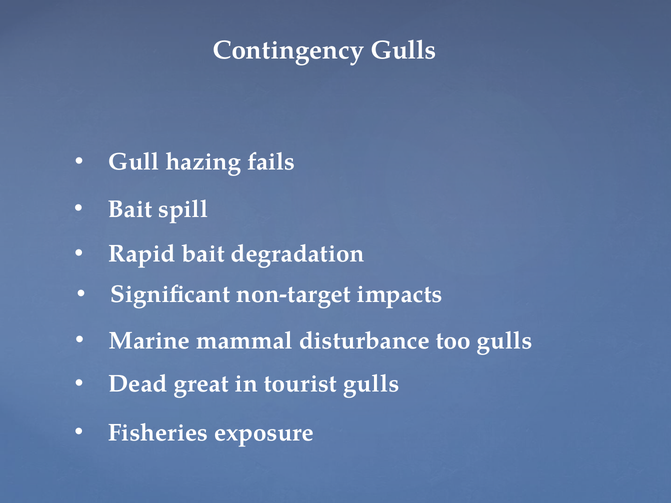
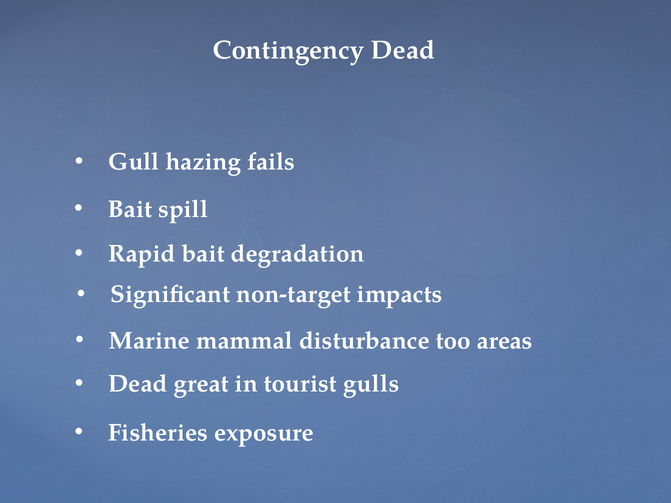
Contingency Gulls: Gulls -> Dead
too gulls: gulls -> areas
